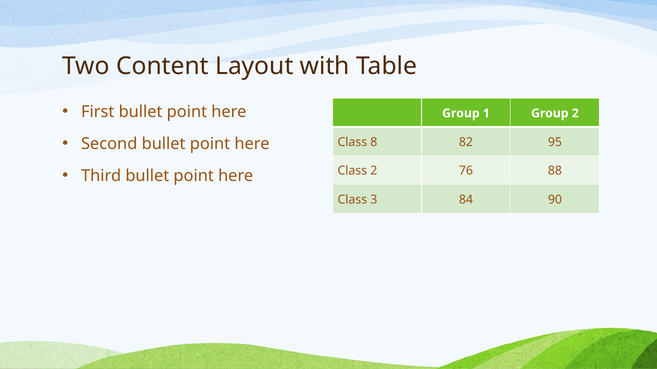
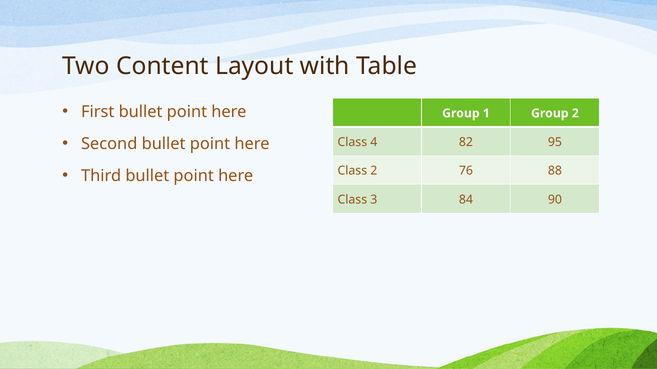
8: 8 -> 4
